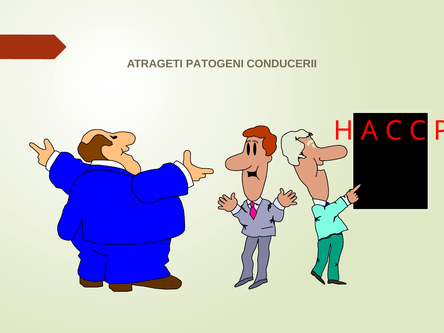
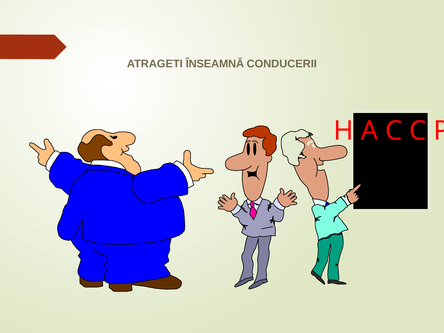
PATOGENI: PATOGENI -> ÎNSEAMNĂ
